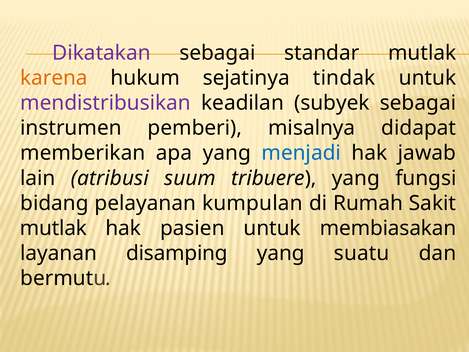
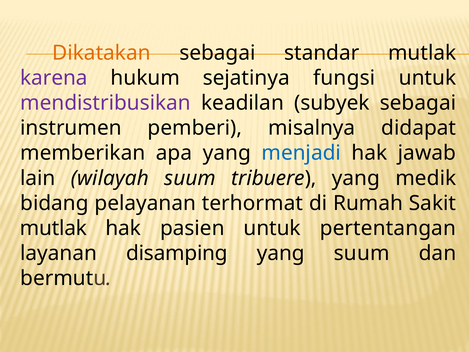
Dikatakan colour: purple -> orange
karena colour: orange -> purple
tindak: tindak -> fungsi
atribusi: atribusi -> wilayah
fungsi: fungsi -> medik
kumpulan: kumpulan -> terhormat
membiasakan: membiasakan -> pertentangan
yang suatu: suatu -> suum
